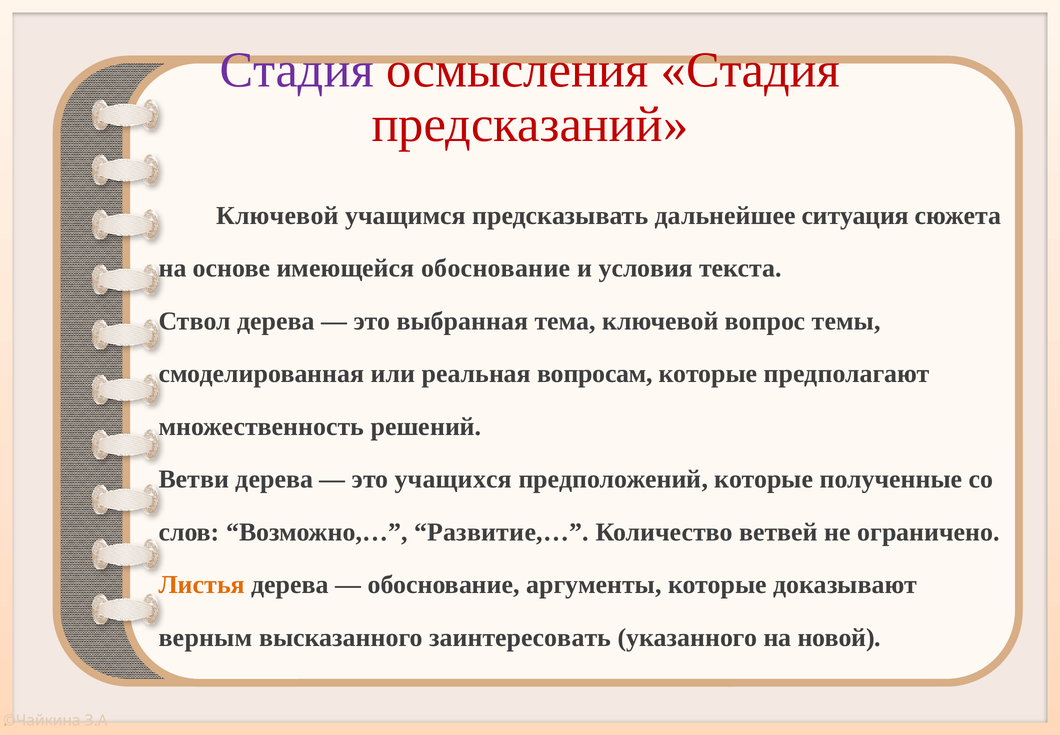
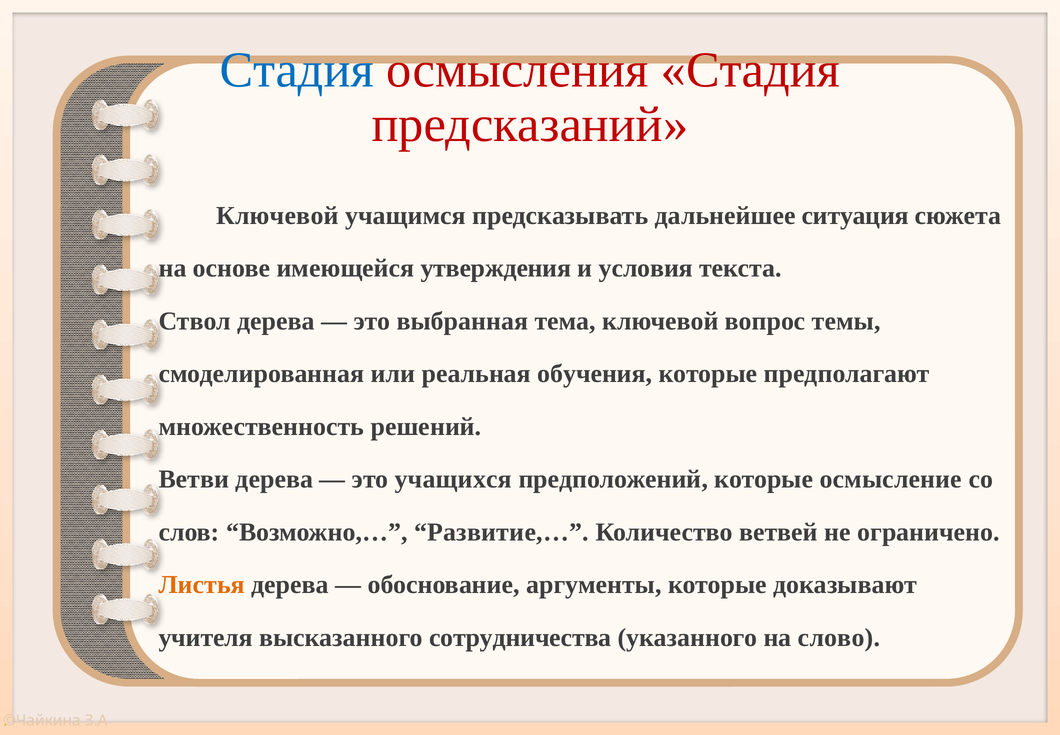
Стадия at (297, 70) colour: purple -> blue
имеющейся обоснование: обоснование -> утверждения
вопросам: вопросам -> обучения
полученные: полученные -> осмысление
верным: верным -> учителя
заинтересовать: заинтересовать -> сотрудничества
новой: новой -> слово
